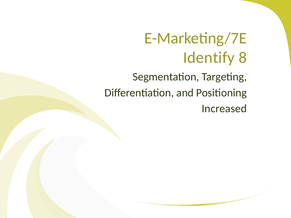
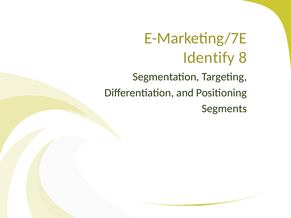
Increased: Increased -> Segments
